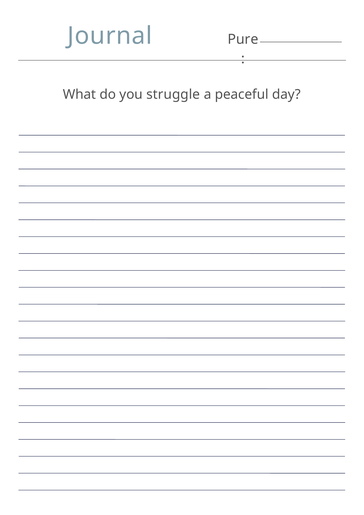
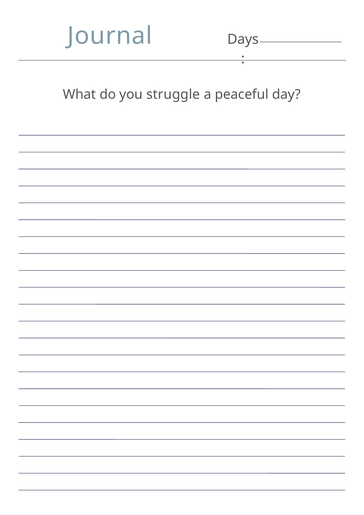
Pure: Pure -> Days
